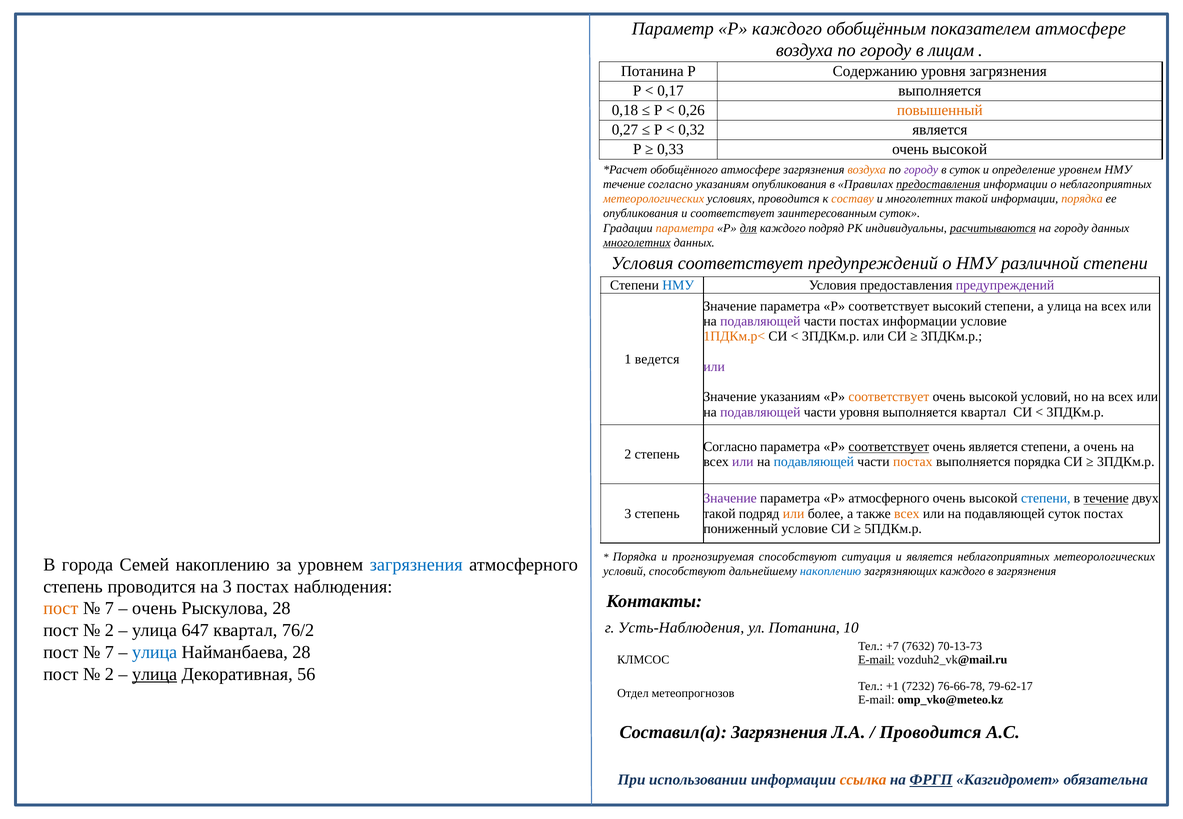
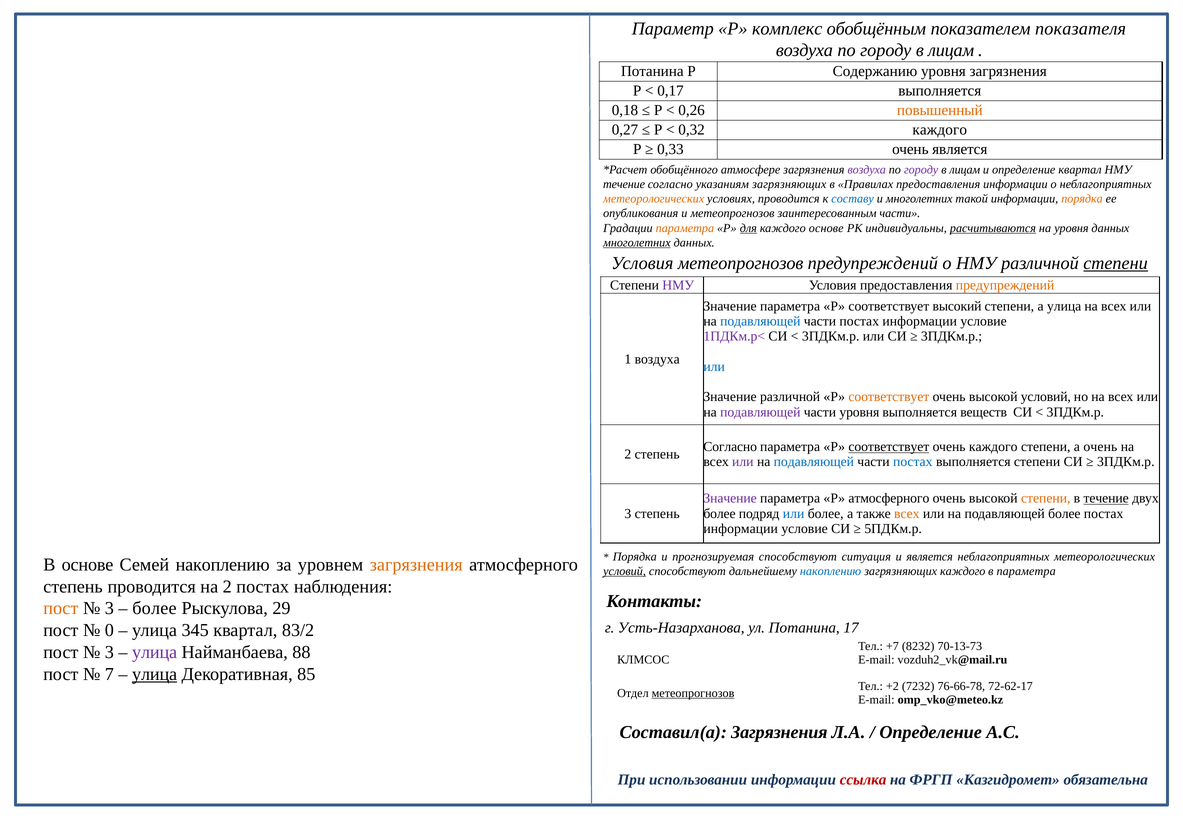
Р каждого: каждого -> комплекс
показателем атмосфере: атмосфере -> показателя
0,32 является: является -> каждого
0,33 очень высокой: высокой -> является
воздуха at (867, 170) colour: orange -> purple
суток at (965, 170): суток -> лицам
определение уровнем: уровнем -> квартал
указаниям опубликования: опубликования -> загрязняющих
предоставления at (938, 184) underline: present -> none
составу colour: orange -> blue
и соответствует: соответствует -> метеопрогнозов
заинтересованным суток: суток -> части
каждого подряд: подряд -> основе
на городу: городу -> уровня
Условия соответствует: соответствует -> метеопрогнозов
степени at (1116, 263) underline: none -> present
НМУ at (678, 285) colour: blue -> purple
предупреждений at (1005, 285) colour: purple -> orange
подавляющей at (760, 321) colour: purple -> blue
1ПДКм.р< colour: orange -> purple
1 ведется: ведется -> воздуха
или at (714, 367) colour: purple -> blue
Значение указаниям: указаниям -> различной
выполняется квартал: квартал -> веществ
очень является: является -> каждого
постах at (913, 462) colour: orange -> blue
выполняется порядка: порядка -> степени
степени at (1046, 498) colour: blue -> orange
такой at (720, 514): такой -> более
или at (794, 514) colour: orange -> blue
подавляющей суток: суток -> более
пониженный at (741, 529): пониженный -> информации
В города: города -> основе
загрязнения at (416, 565) colour: blue -> orange
условий at (625, 571) underline: none -> present
в загрязнения: загрязнения -> параметра
на 3: 3 -> 2
7 at (109, 608): 7 -> 3
очень at (154, 608): очень -> более
Рыскулова 28: 28 -> 29
Усть-Наблюдения: Усть-Наблюдения -> Усть-Назарханова
10: 10 -> 17
2 at (109, 630): 2 -> 0
647: 647 -> 345
76/2: 76/2 -> 83/2
7632: 7632 -> 8232
7 at (109, 652): 7 -> 3
улица at (155, 652) colour: blue -> purple
Найманбаева 28: 28 -> 88
E-mail at (876, 660) underline: present -> none
2 at (109, 674): 2 -> 7
56: 56 -> 85
+1: +1 -> +2
79-62-17: 79-62-17 -> 72-62-17
метеопрогнозов at (693, 693) underline: none -> present
Проводится at (930, 732): Проводится -> Определение
ссылка colour: orange -> red
ФРГП underline: present -> none
